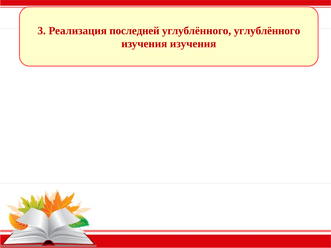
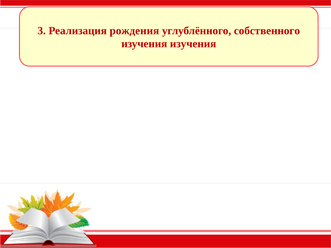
последней: последней -> рождения
углублённого углублённого: углублённого -> собственного
